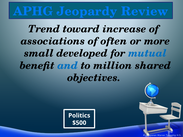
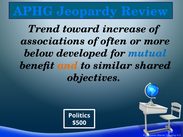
small: small -> below
and colour: blue -> orange
million: million -> similar
